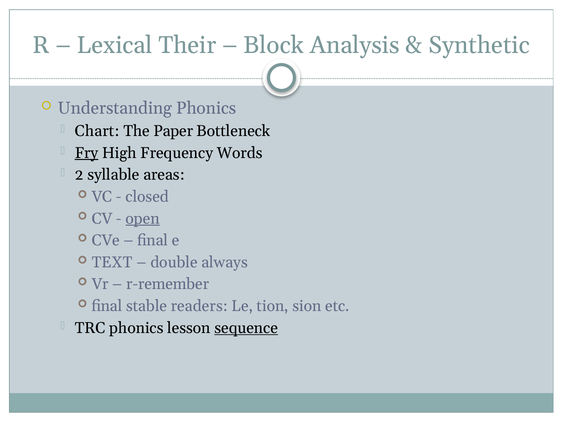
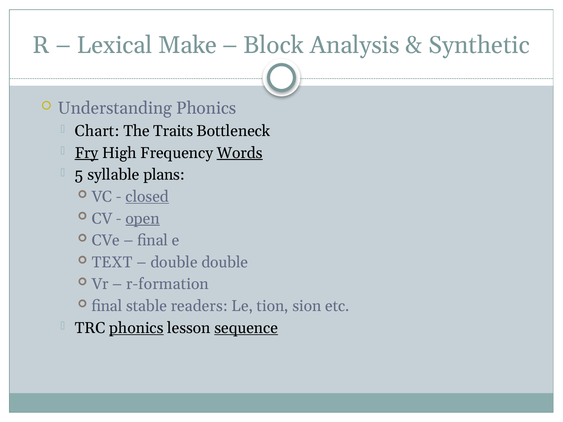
Their: Their -> Make
Paper: Paper -> Traits
Words underline: none -> present
2: 2 -> 5
areas: areas -> plans
closed underline: none -> present
double always: always -> double
r-remember: r-remember -> r-formation
phonics at (136, 328) underline: none -> present
